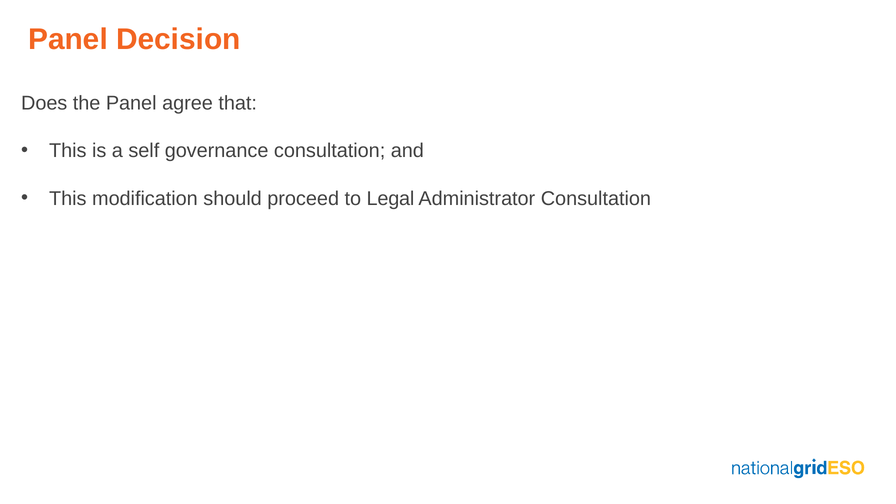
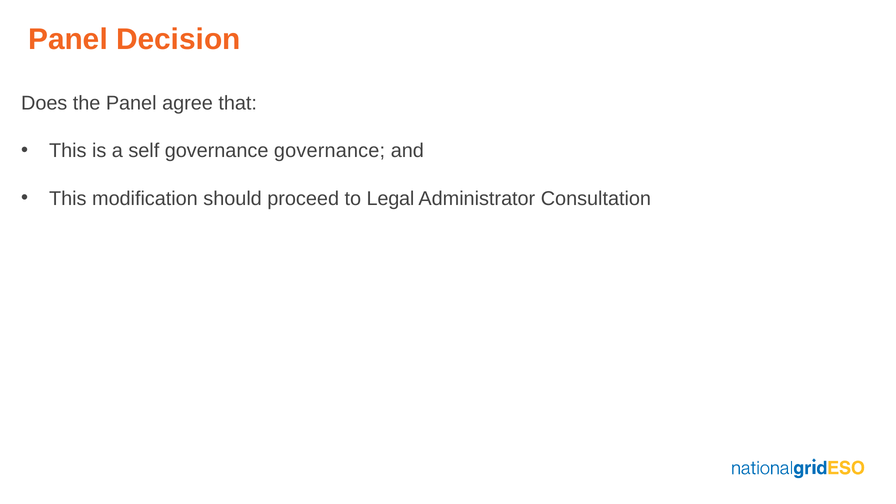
governance consultation: consultation -> governance
